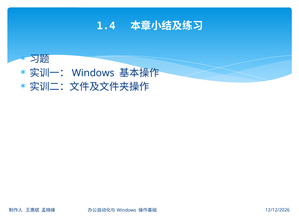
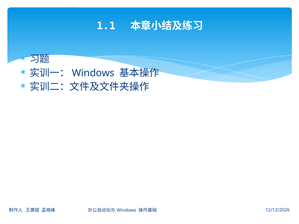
1.4: 1.4 -> 1.1
